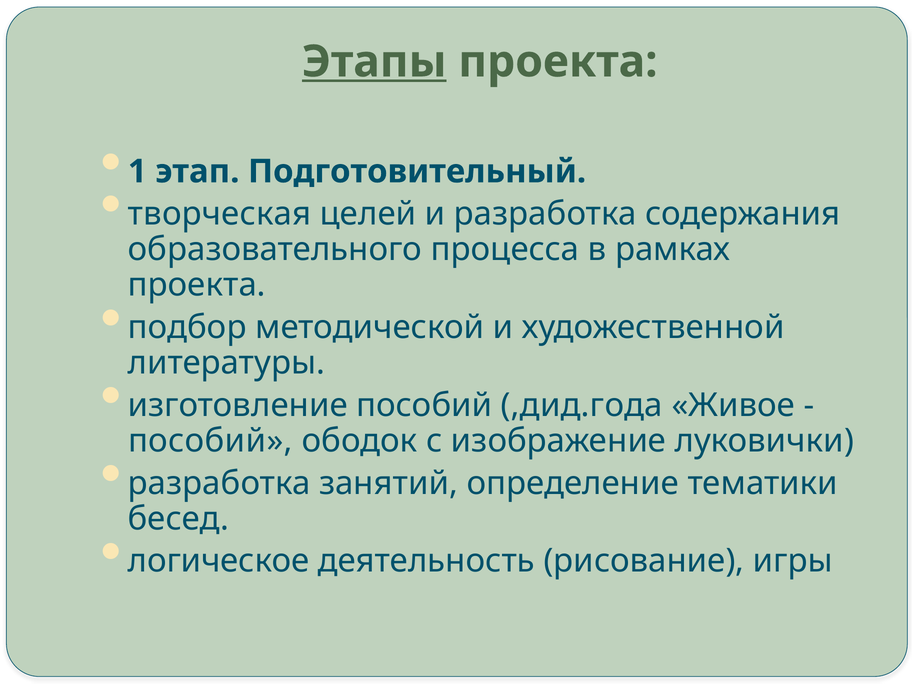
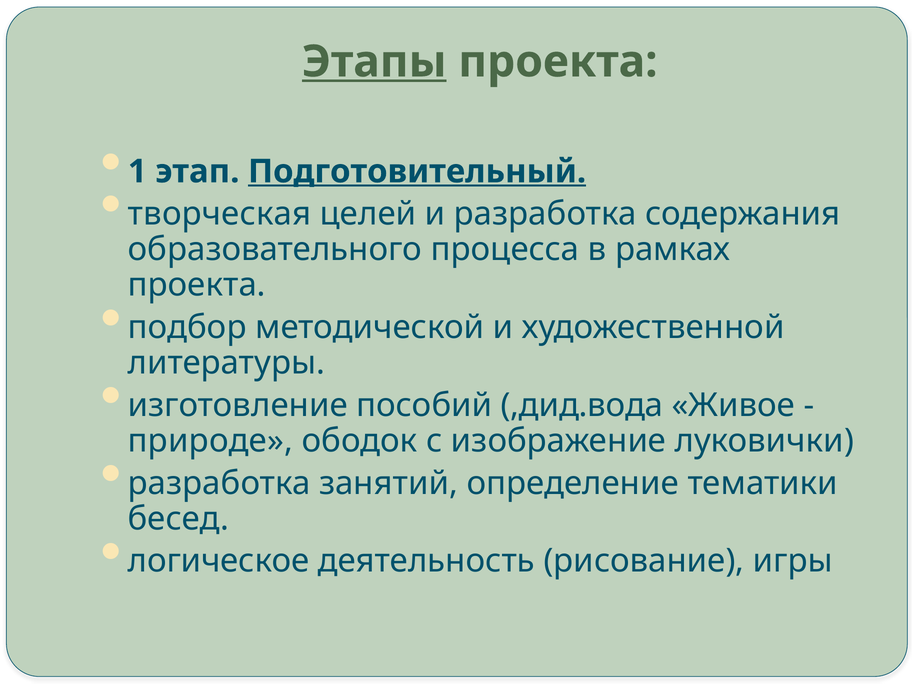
Подготовительный underline: none -> present
,дид.года: ,дид.года -> ,дид.вода
пособий at (210, 441): пособий -> природе
